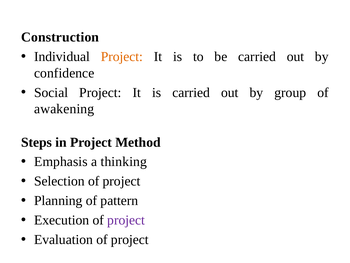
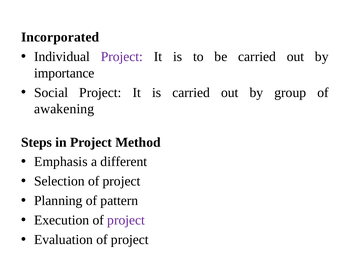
Construction: Construction -> Incorporated
Project at (122, 57) colour: orange -> purple
confidence: confidence -> importance
thinking: thinking -> different
